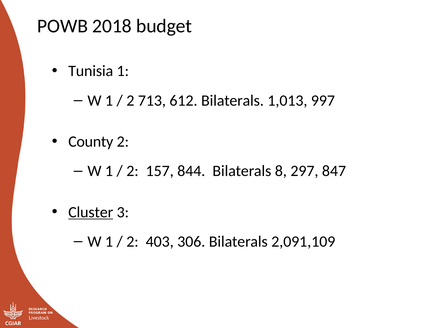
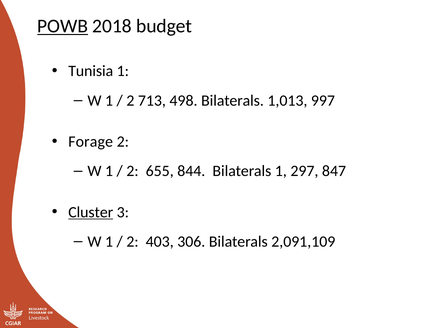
POWB underline: none -> present
612: 612 -> 498
County: County -> Forage
157: 157 -> 655
Bilaterals 8: 8 -> 1
